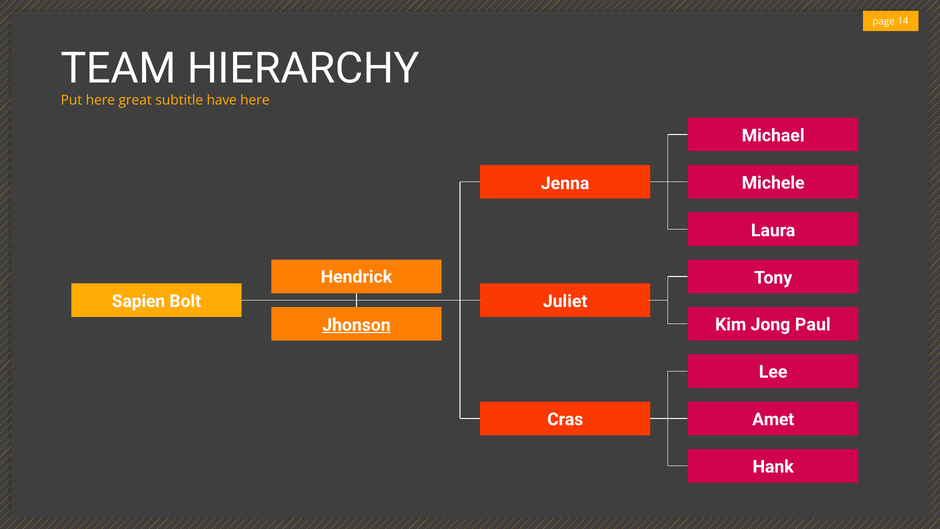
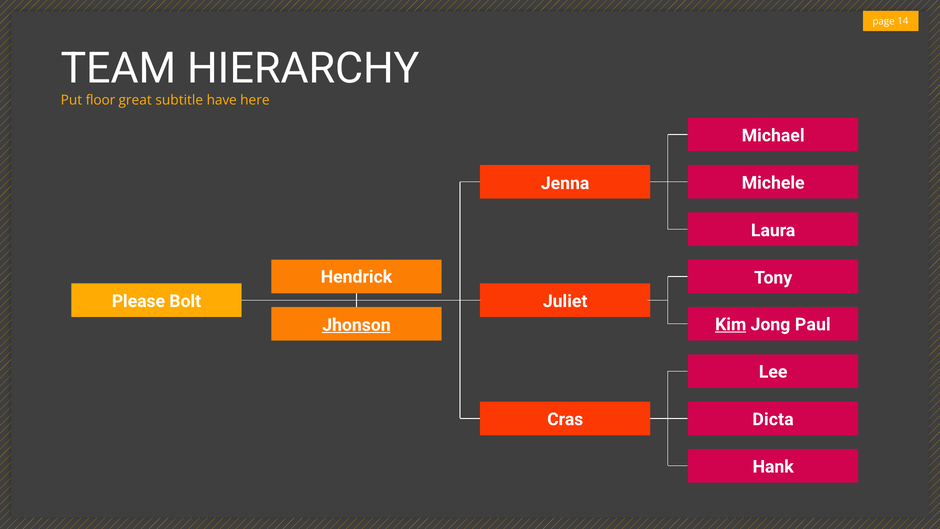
Put here: here -> floor
Sapien: Sapien -> Please
Kim underline: none -> present
Amet: Amet -> Dicta
